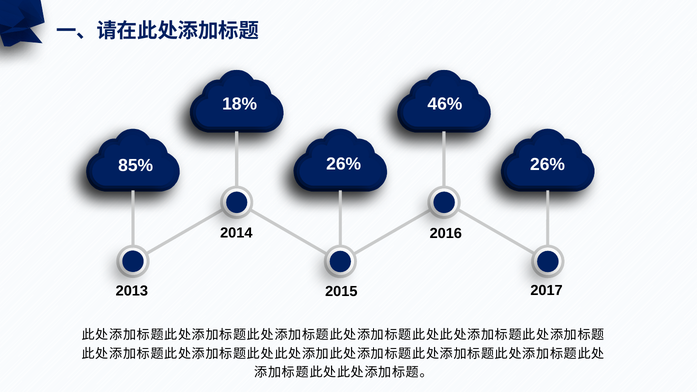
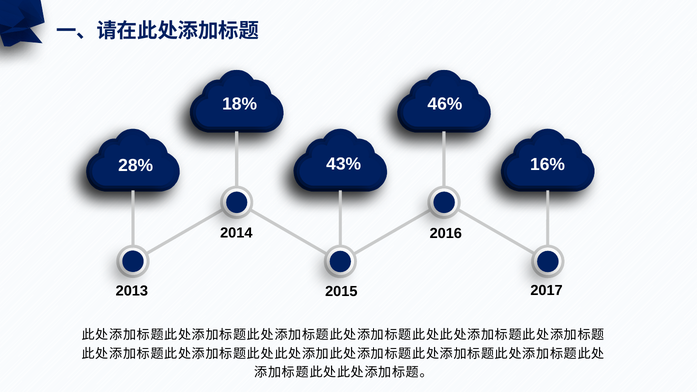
26% at (344, 164): 26% -> 43%
26% at (548, 164): 26% -> 16%
85%: 85% -> 28%
